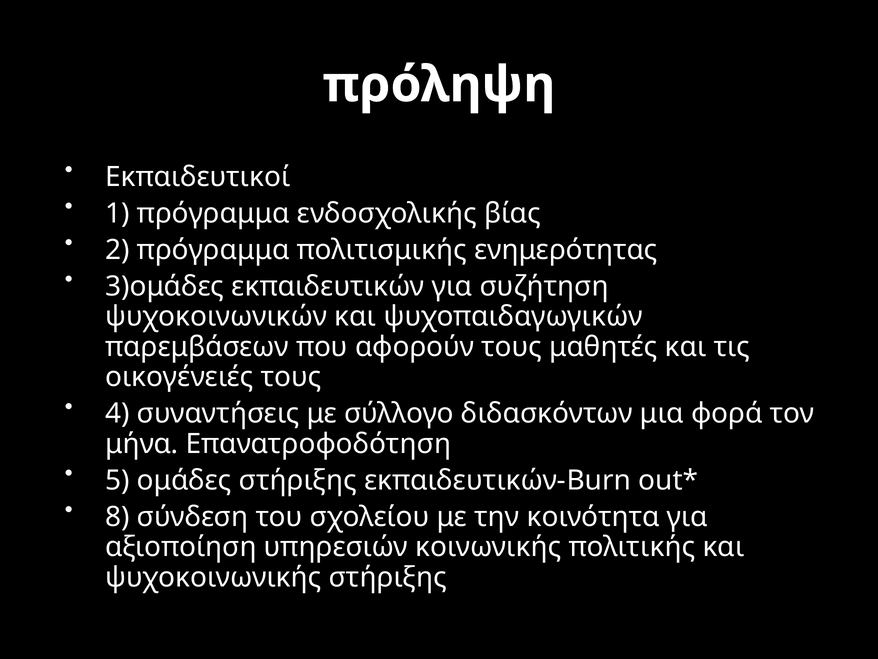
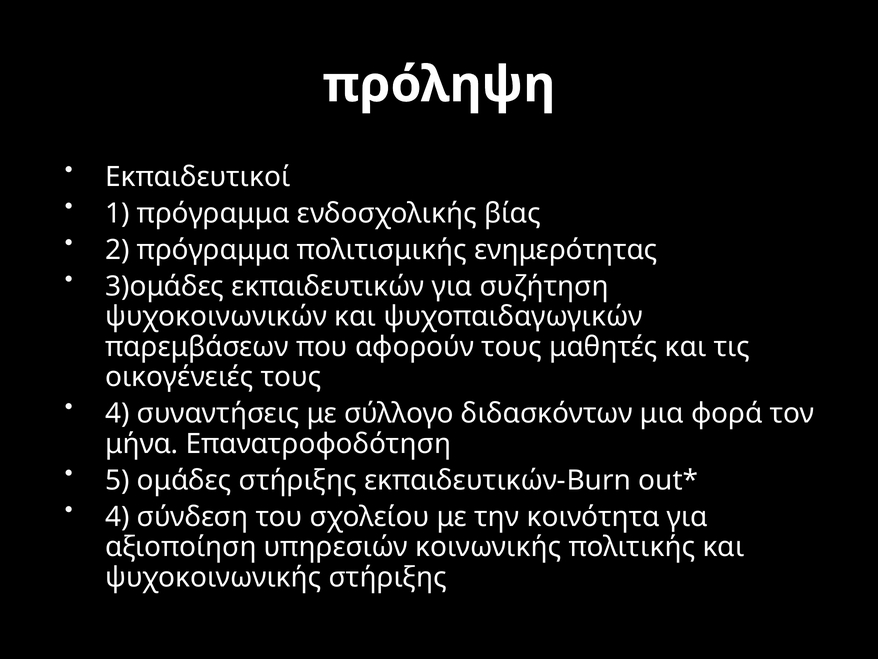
8 at (117, 516): 8 -> 4
